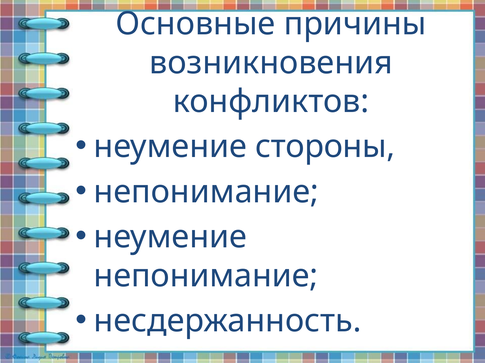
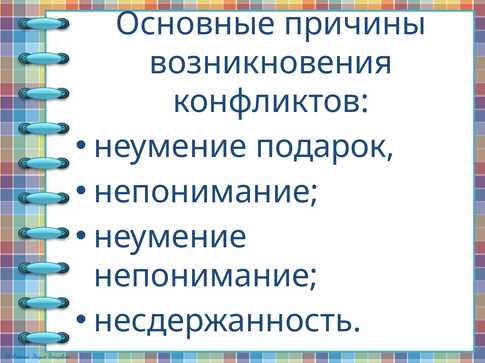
стороны: стороны -> подарок
